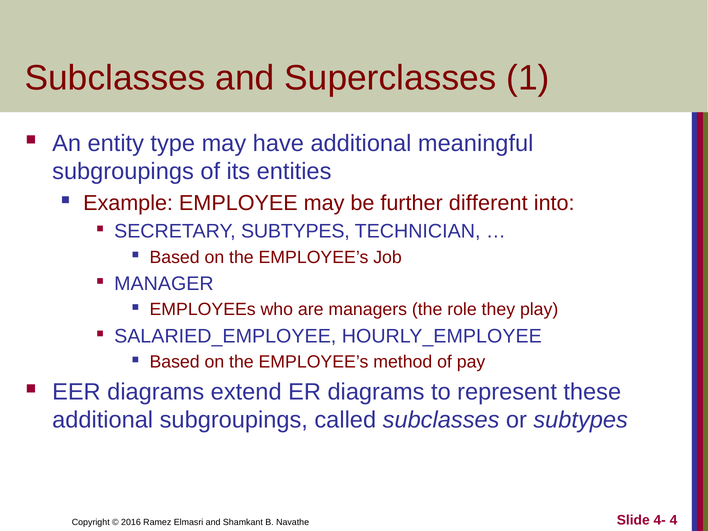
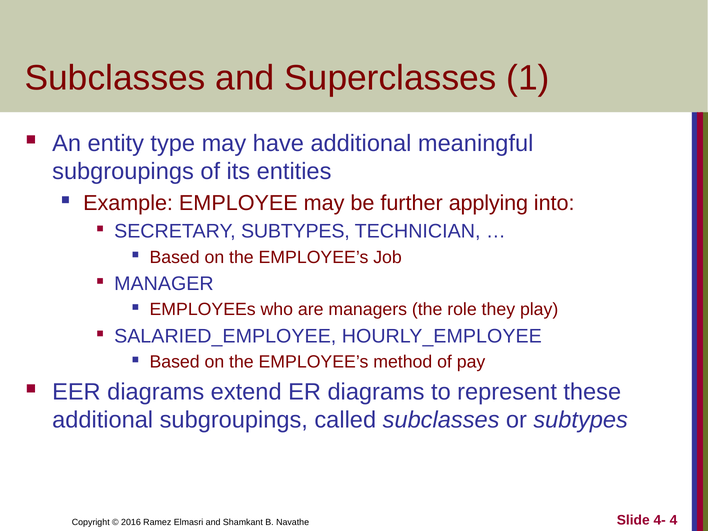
different: different -> applying
